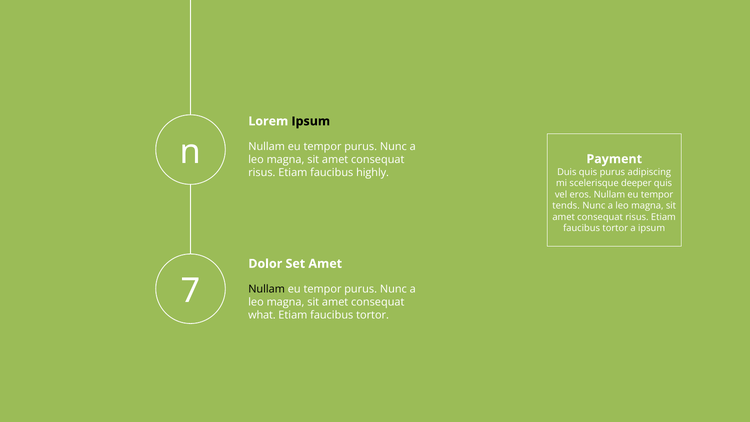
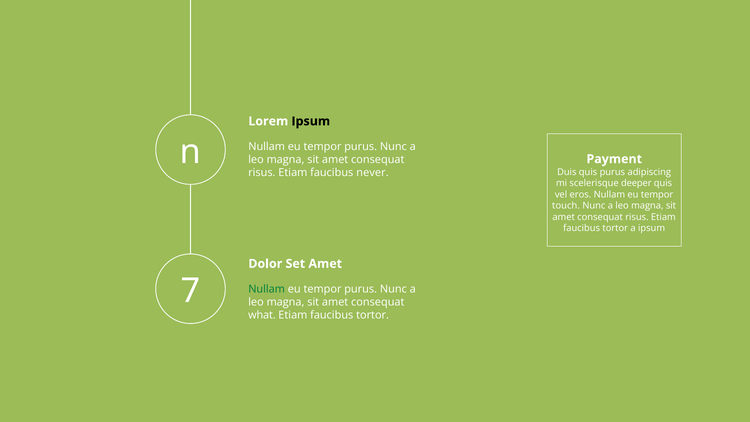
highly: highly -> never
tends: tends -> touch
Nullam at (267, 289) colour: black -> green
